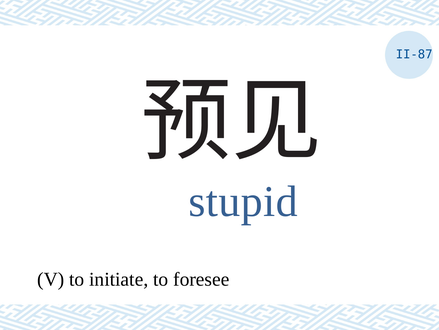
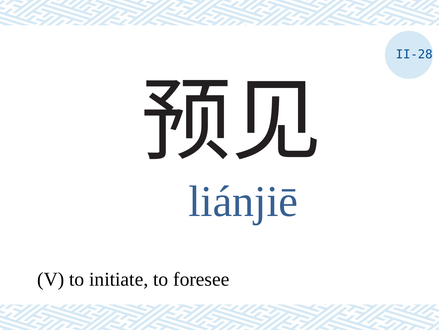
II-87: II-87 -> II-28
stupid: stupid -> liánjiē
